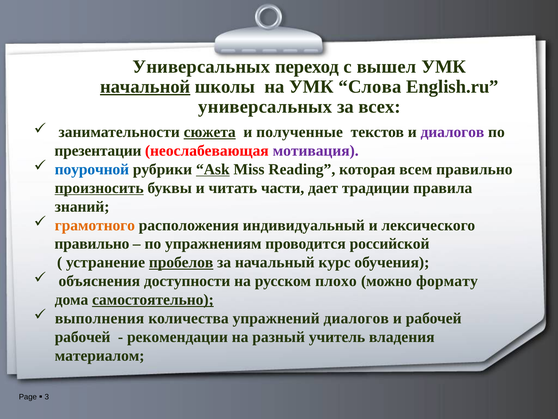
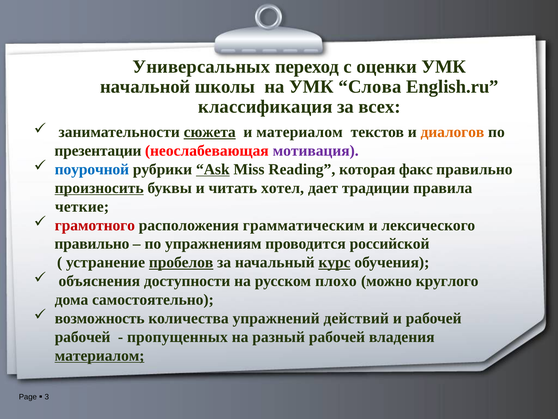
вышел: вышел -> оценки
начальной underline: present -> none
универсальных at (265, 107): универсальных -> классификация
и полученные: полученные -> материалом
диалогов at (452, 132) colour: purple -> orange
всем: всем -> факс
части: части -> хотел
знаний: знаний -> четкие
грамотного colour: orange -> red
индивидуальный: индивидуальный -> грамматическим
курс underline: none -> present
формату: формату -> круглого
самостоятельно underline: present -> none
выполнения: выполнения -> возможность
упражнений диалогов: диалогов -> действий
рекомендации: рекомендации -> пропущенных
разный учитель: учитель -> рабочей
материалом at (100, 355) underline: none -> present
